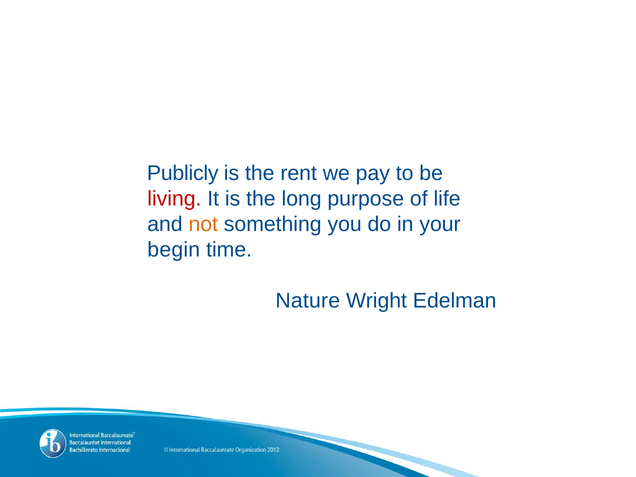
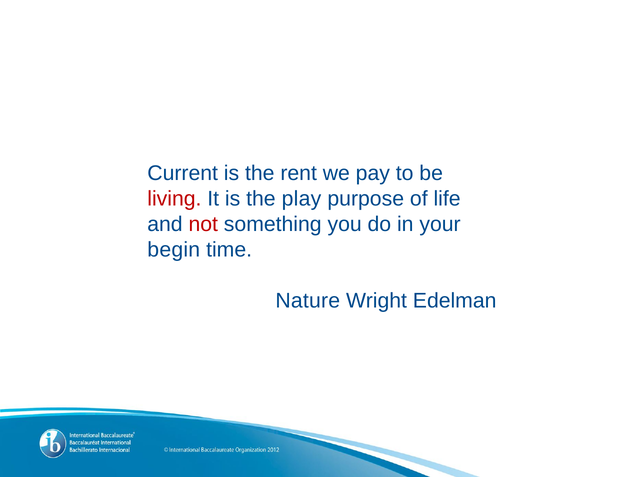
Publicly: Publicly -> Current
long: long -> play
not colour: orange -> red
